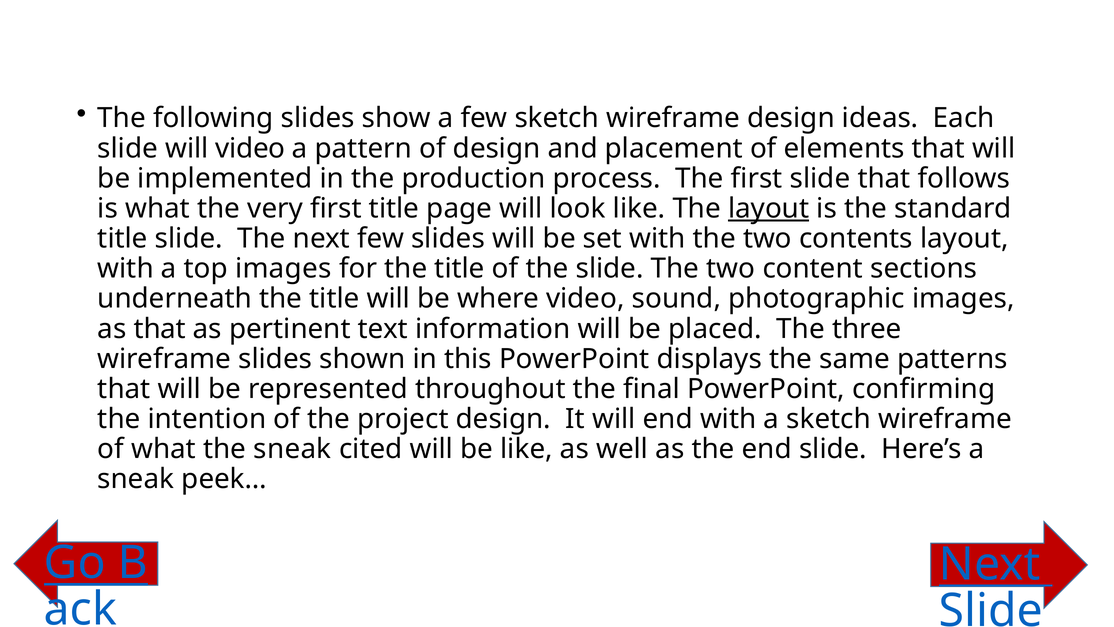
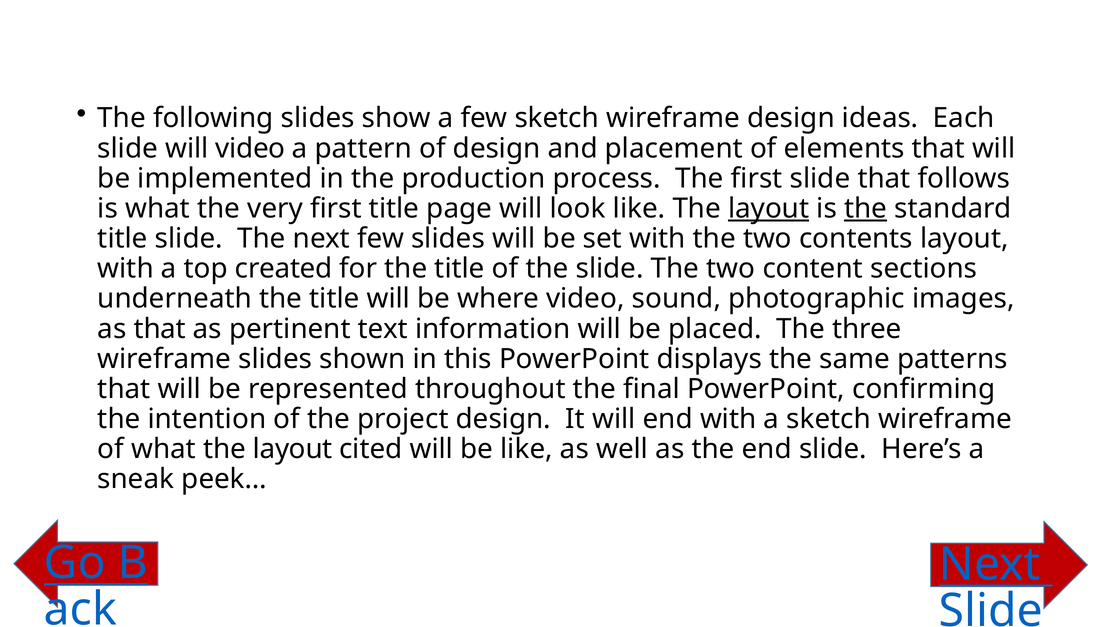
the at (866, 208) underline: none -> present
top images: images -> created
what the sneak: sneak -> layout
